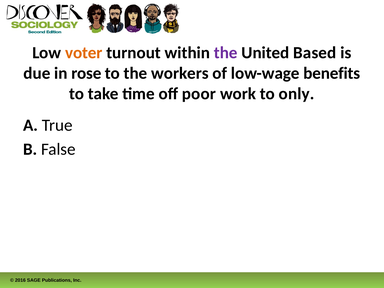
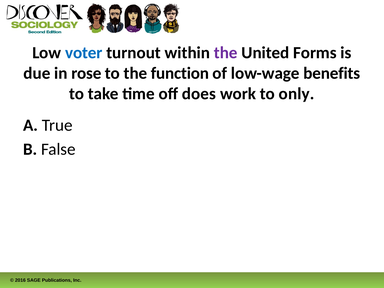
voter colour: orange -> blue
Based: Based -> Forms
workers: workers -> function
poor: poor -> does
